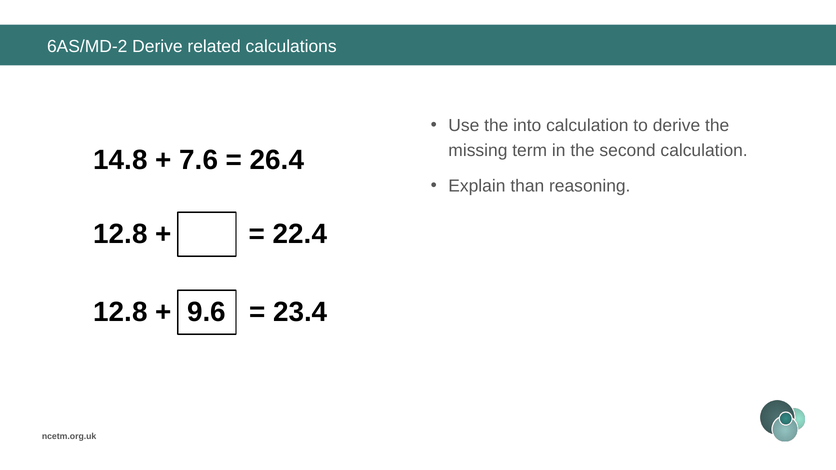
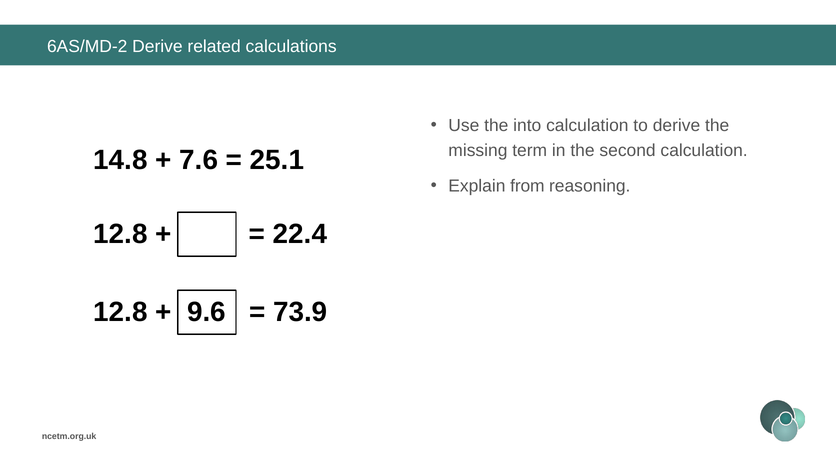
26.4: 26.4 -> 25.1
than: than -> from
23.4: 23.4 -> 73.9
